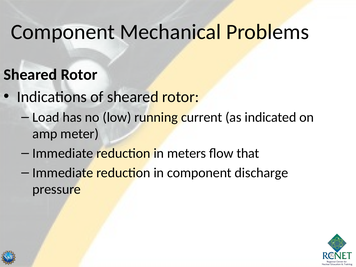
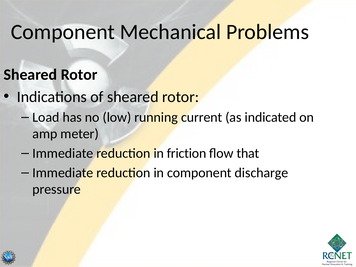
meters: meters -> friction
